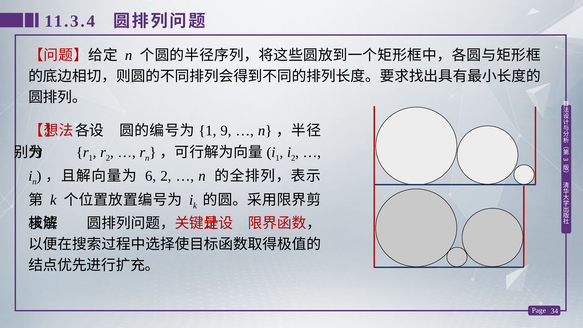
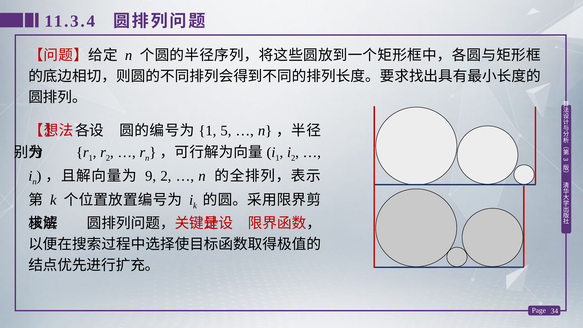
9: 9 -> 5
6: 6 -> 9
